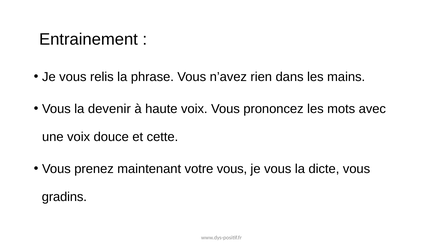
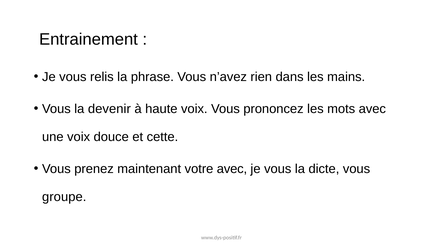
votre vous: vous -> avec
gradins: gradins -> groupe
